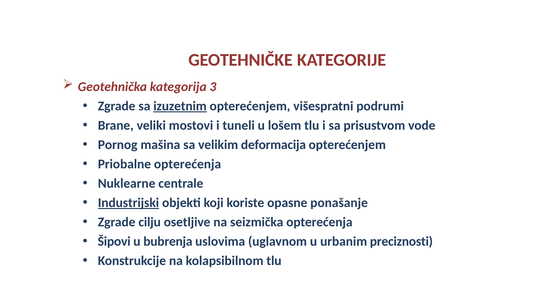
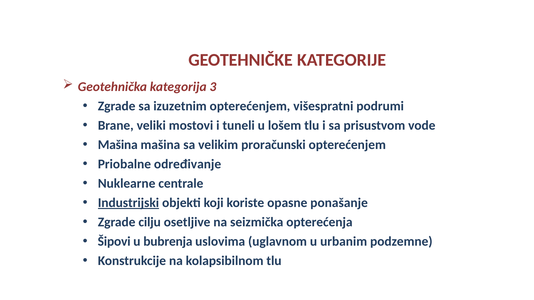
izuzetnim underline: present -> none
Pornog at (118, 145): Pornog -> Mašina
deformacija: deformacija -> proračunski
Priobalne opterećenja: opterećenja -> određivanje
preciznosti: preciznosti -> podzemne
